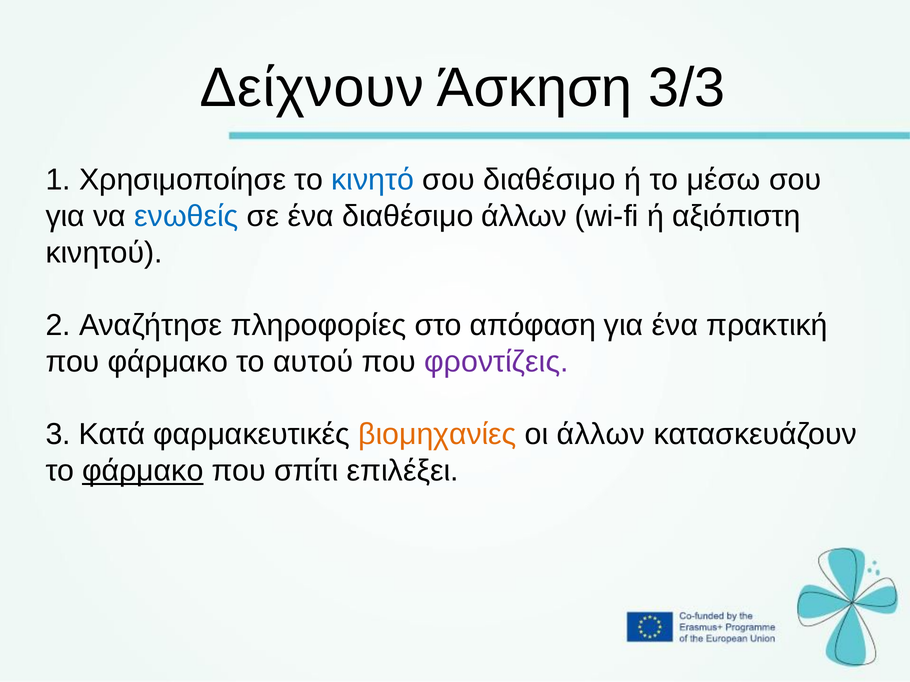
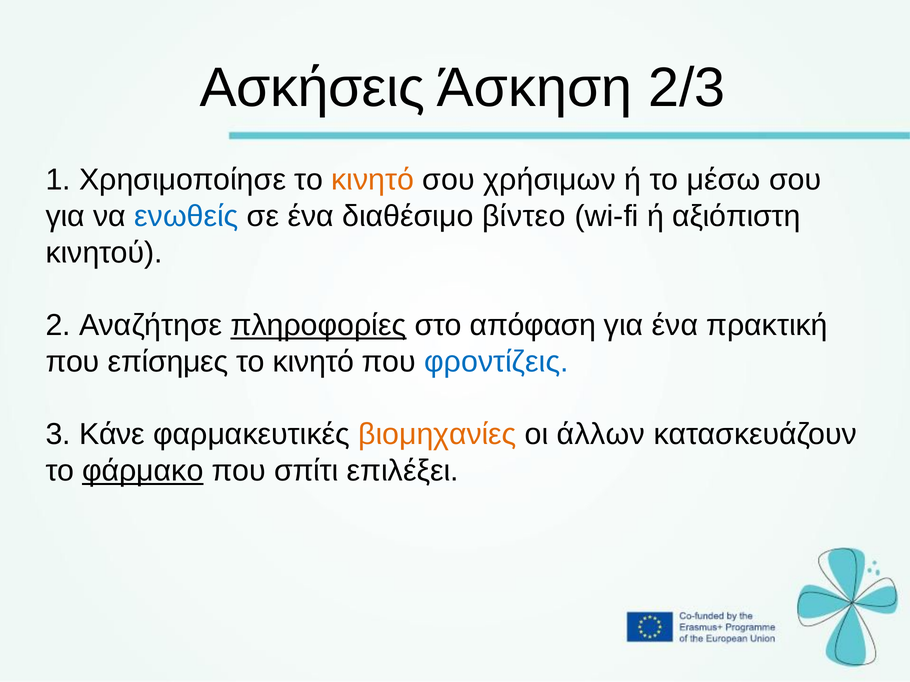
Δείχνουν: Δείχνουν -> Ασκήσεις
3/3: 3/3 -> 2/3
κινητό at (373, 180) colour: blue -> orange
σου διαθέσιμο: διαθέσιμο -> χρήσιμων
διαθέσιμο άλλων: άλλων -> βίντεο
πληροφορίες underline: none -> present
που φάρμακο: φάρμακο -> επίσημες
αυτού at (313, 362): αυτού -> κινητό
φροντίζεις colour: purple -> blue
Κατά: Κατά -> Κάνε
